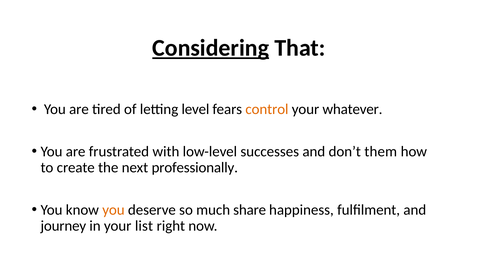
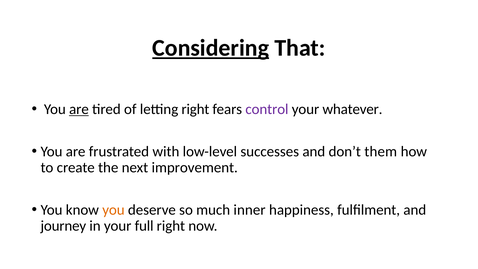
are at (79, 109) underline: none -> present
letting level: level -> right
control colour: orange -> purple
professionally: professionally -> improvement
share: share -> inner
list: list -> full
